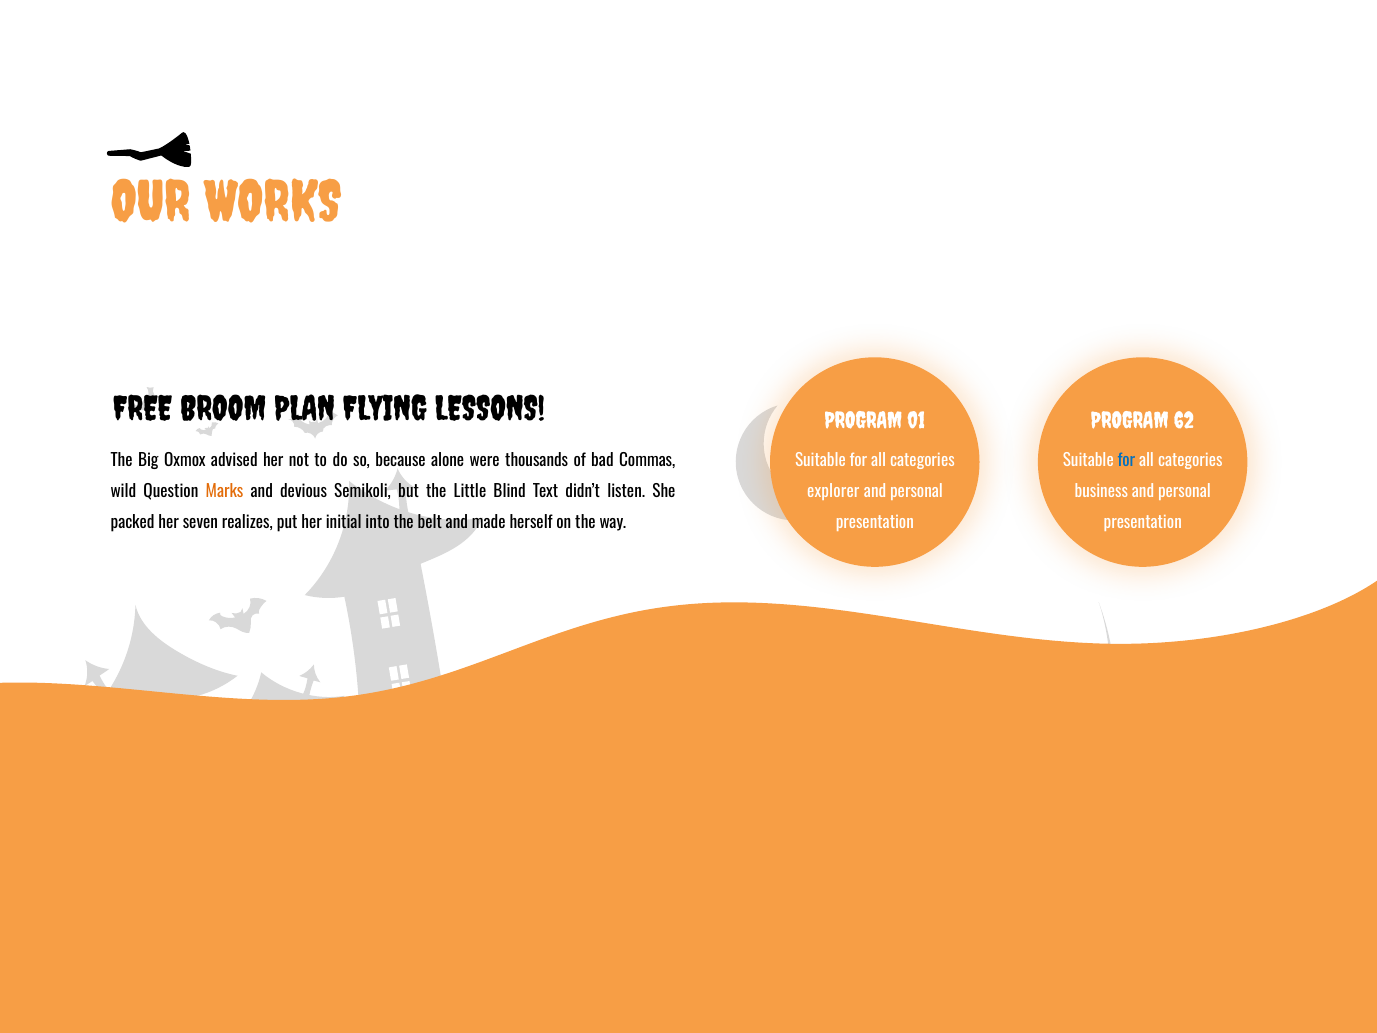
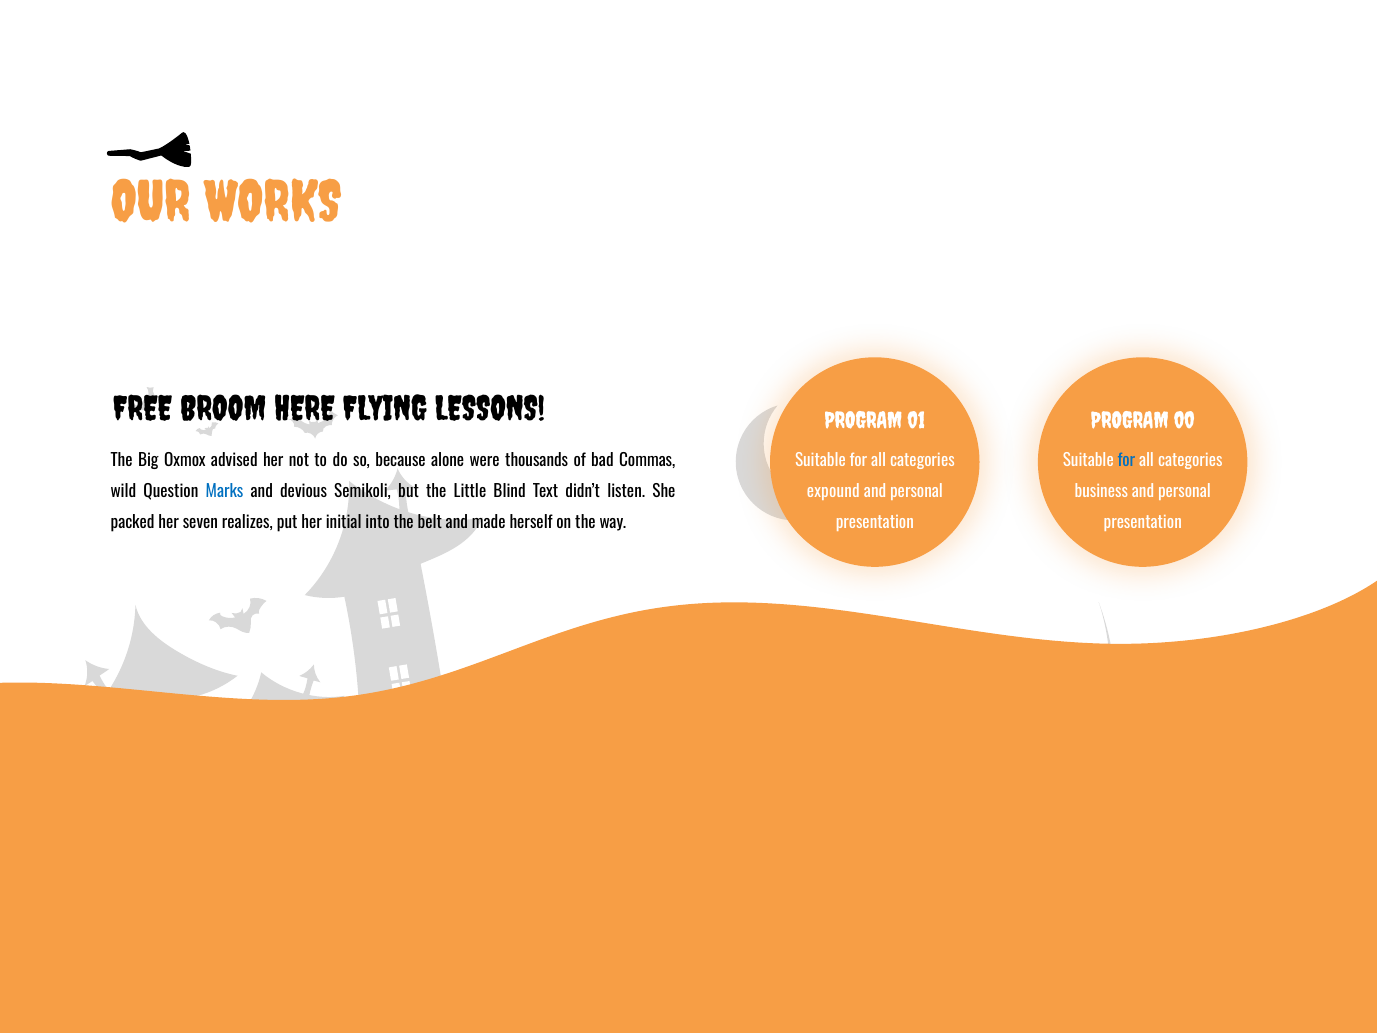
PLAN: PLAN -> HERE
62: 62 -> 00
Marks colour: orange -> blue
explorer: explorer -> expound
